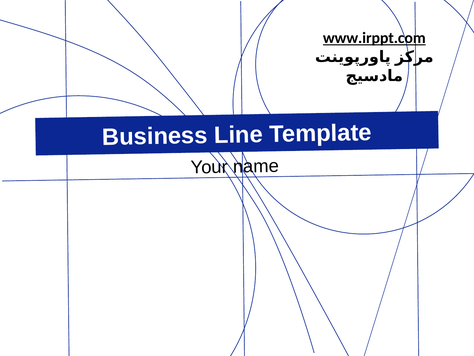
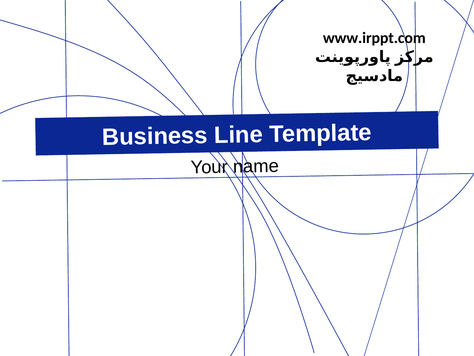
www.irppt.com underline: present -> none
